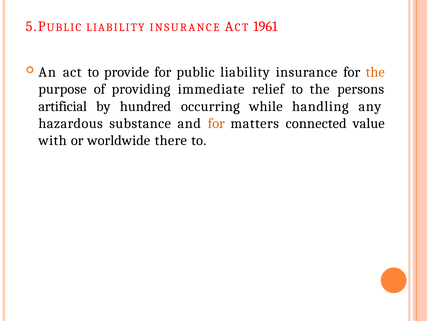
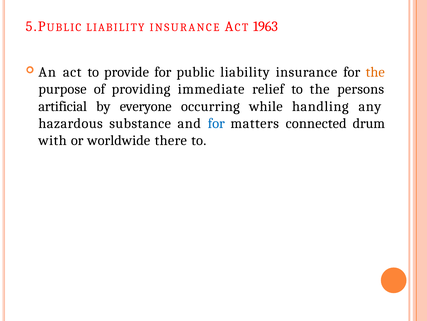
1961: 1961 -> 1963
hundred: hundred -> everyone
for at (216, 123) colour: orange -> blue
value: value -> drum
